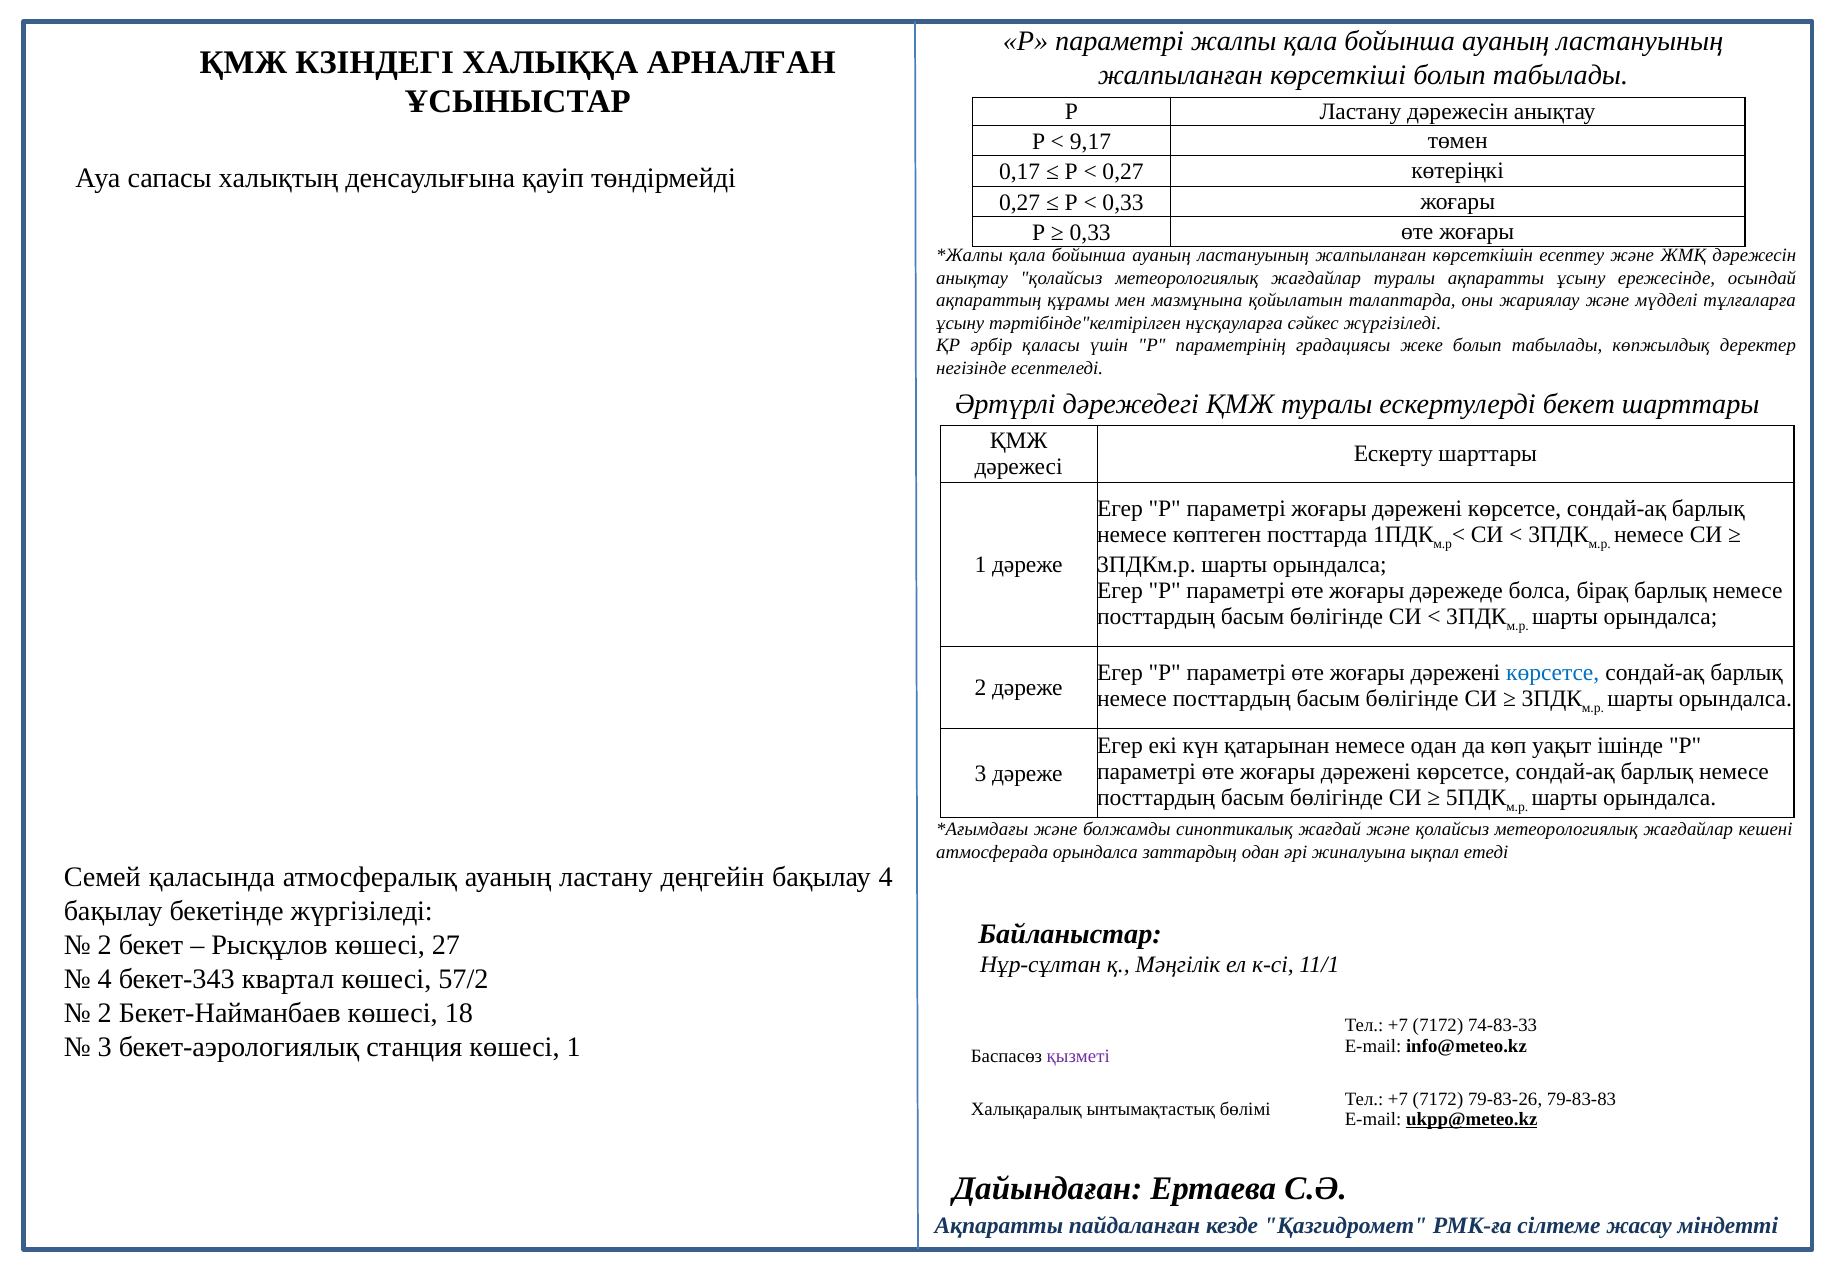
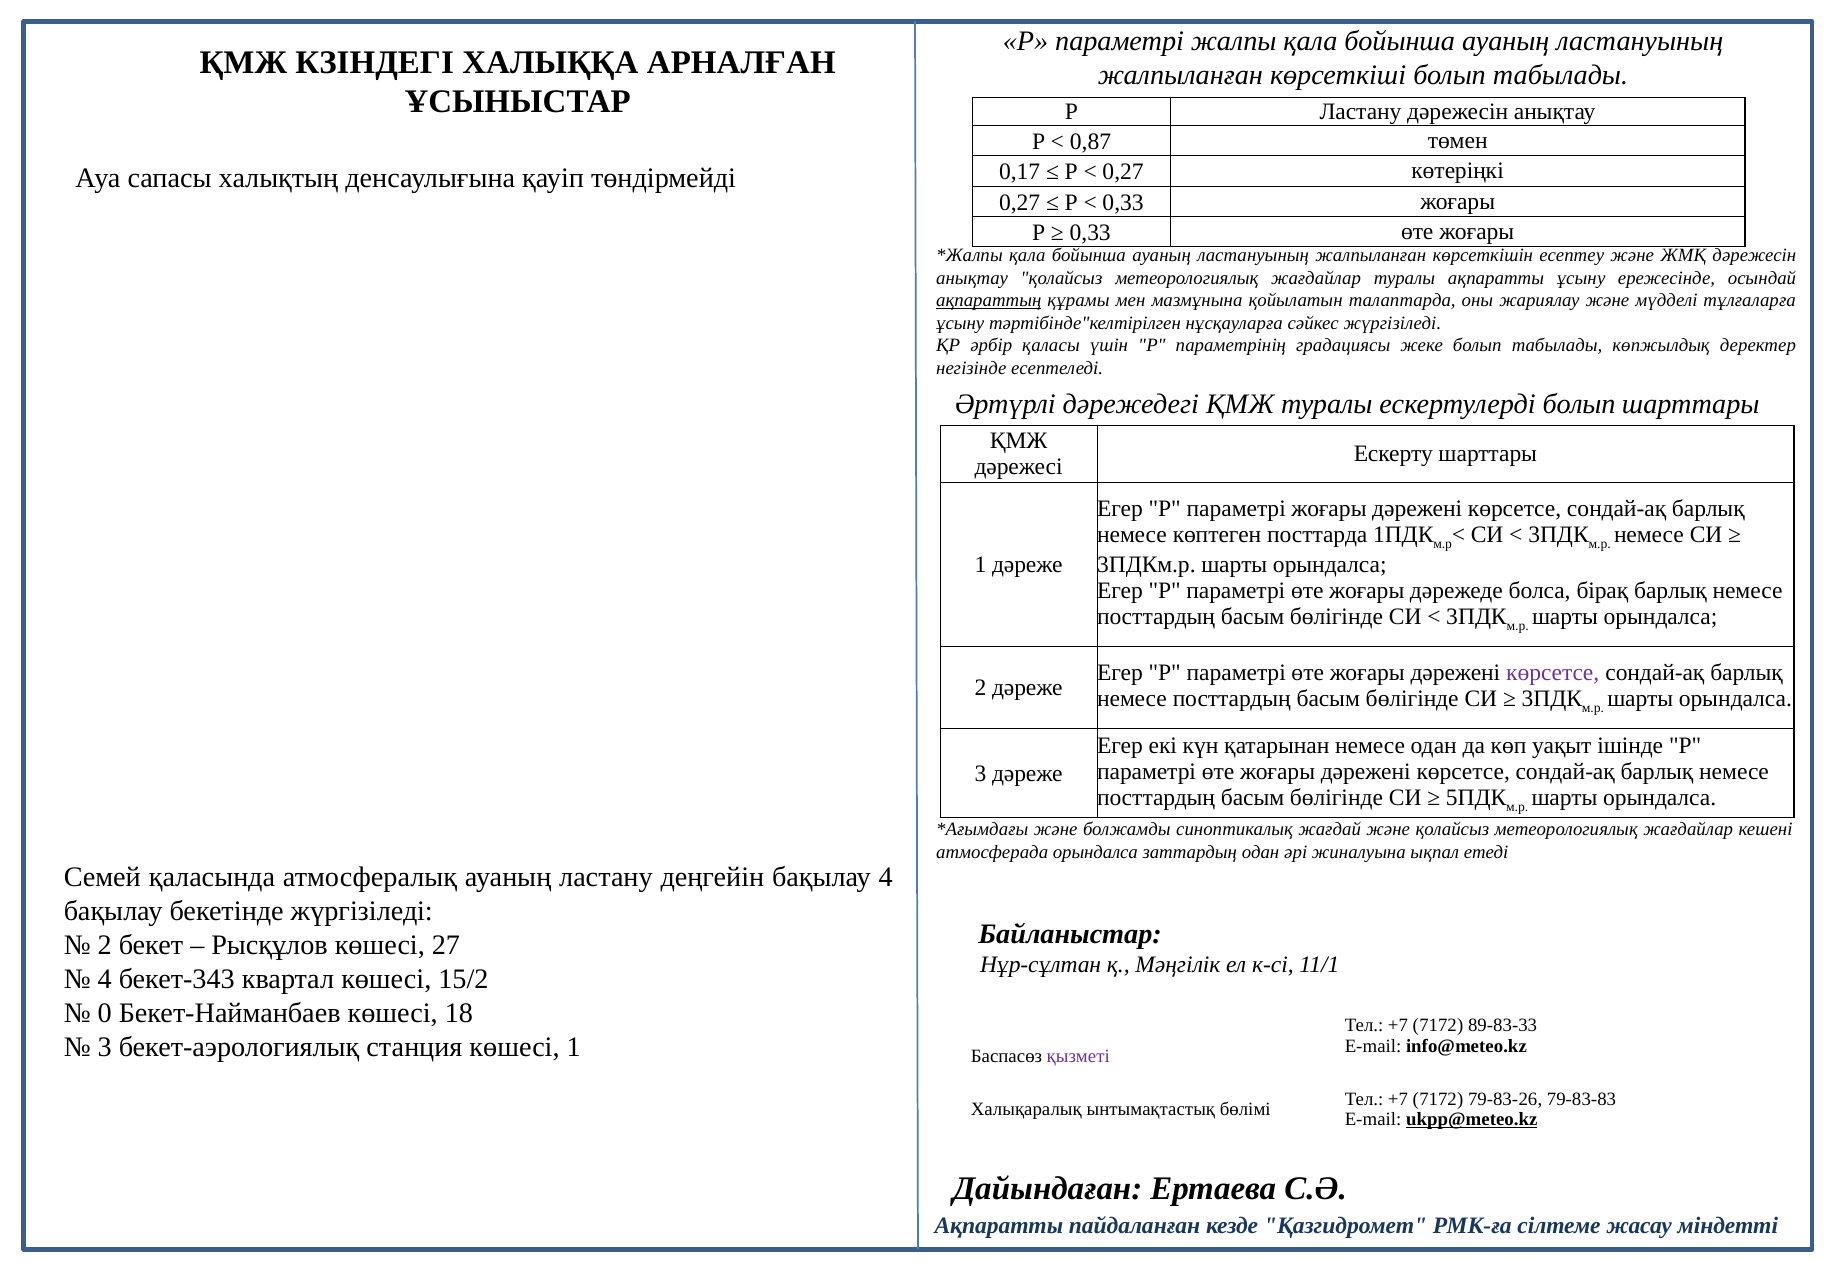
9,17: 9,17 -> 0,87
ақпараттың underline: none -> present
ескертулерді бекет: бекет -> болып
көрсетсе at (1553, 673) colour: blue -> purple
57/2: 57/2 -> 15/2
2 at (105, 1013): 2 -> 0
74-83-33: 74-83-33 -> 89-83-33
